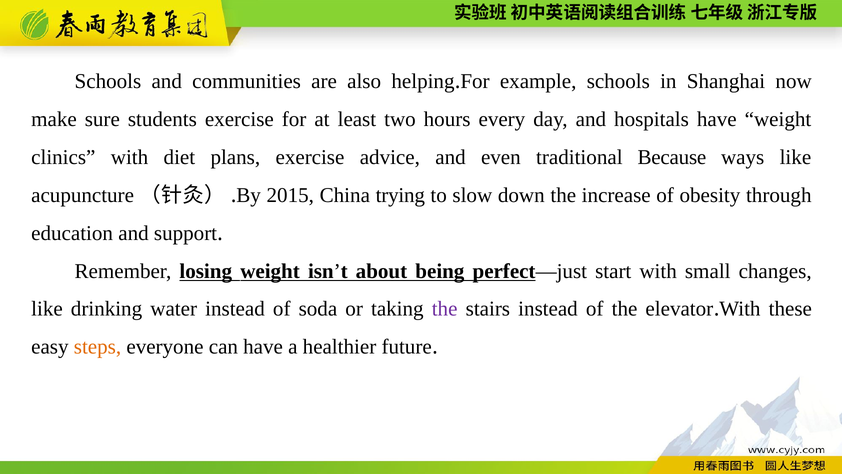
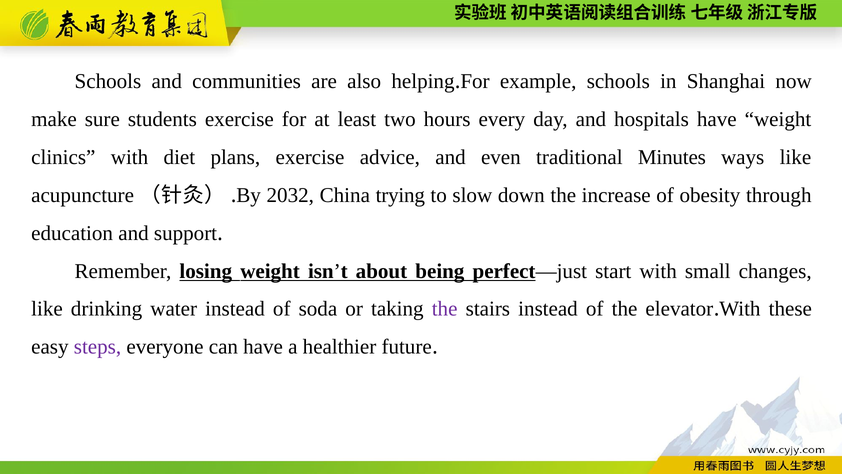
Because: Because -> Minutes
2015: 2015 -> 2032
steps colour: orange -> purple
